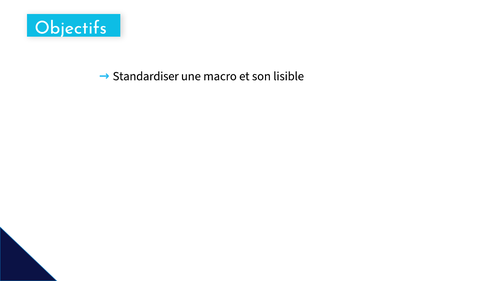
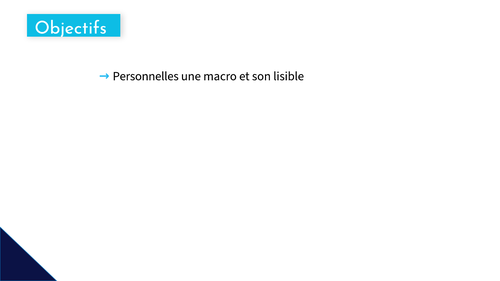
Standardiser: Standardiser -> Personnelles
